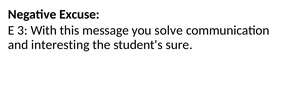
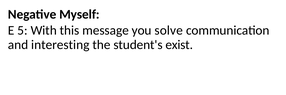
Excuse: Excuse -> Myself
3: 3 -> 5
sure: sure -> exist
